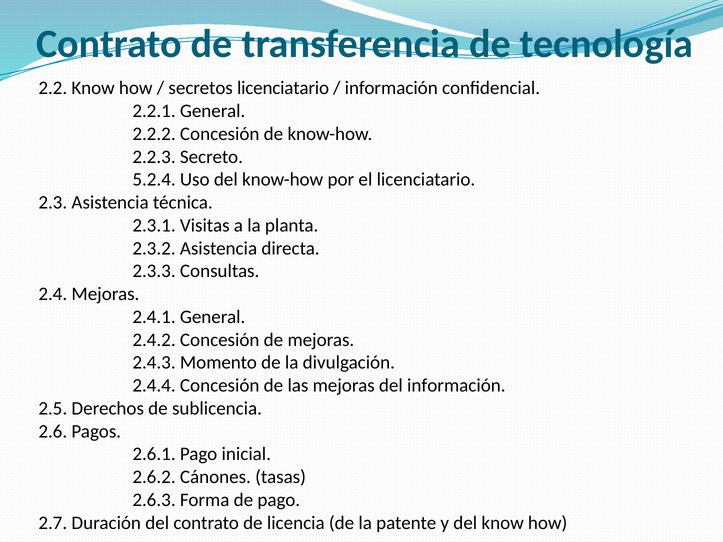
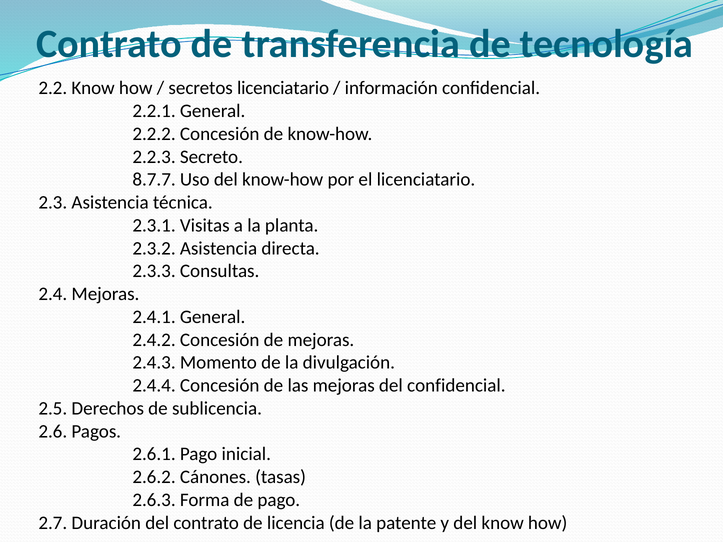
5.2.4: 5.2.4 -> 8.7.7
del información: información -> confidencial
